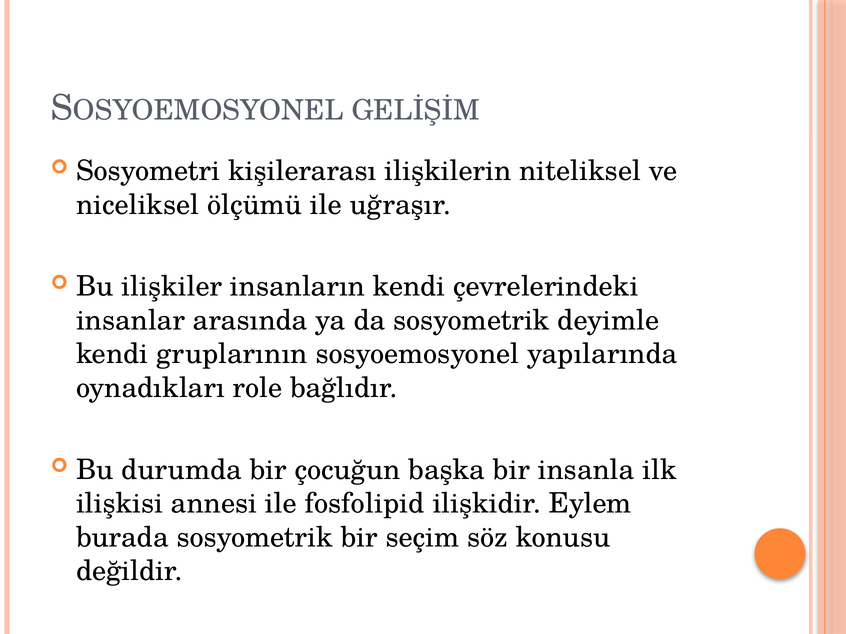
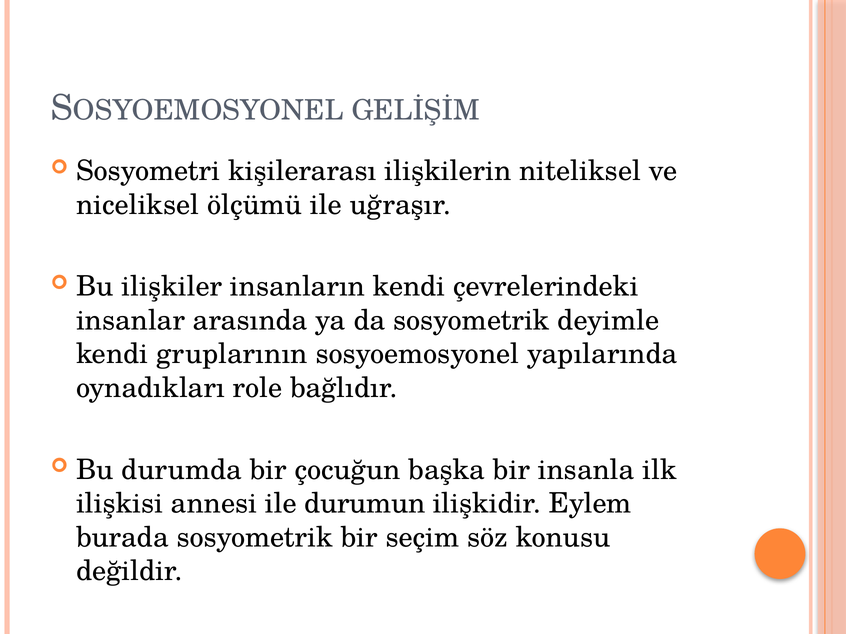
fosfolipid: fosfolipid -> durumun
